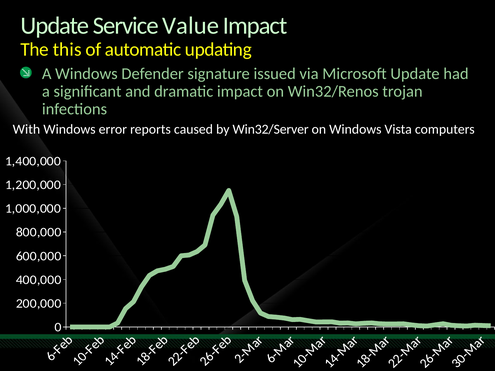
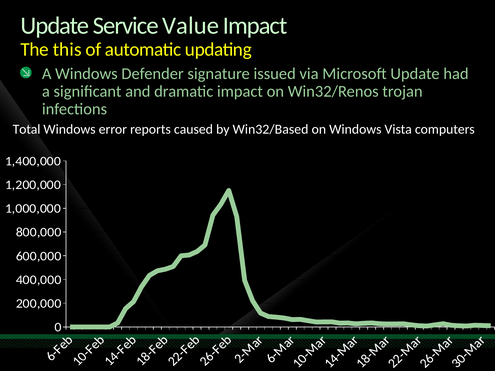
With: With -> Total
Win32/Server: Win32/Server -> Win32/Based
